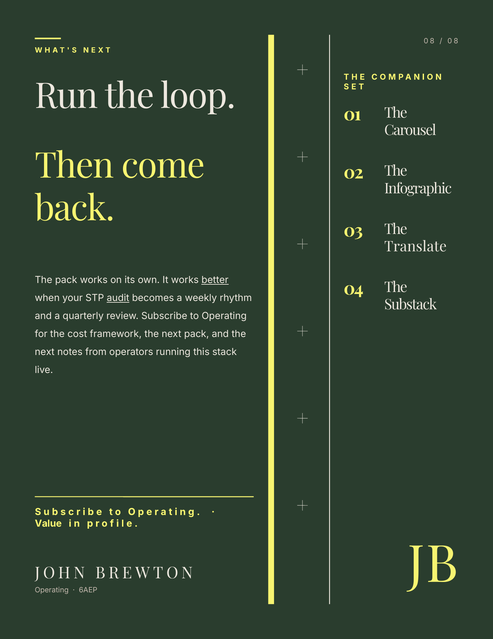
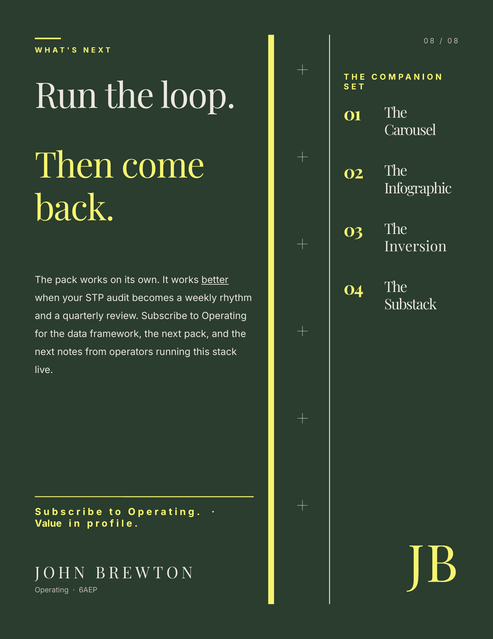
Translate: Translate -> Inversion
audit underline: present -> none
cost: cost -> data
